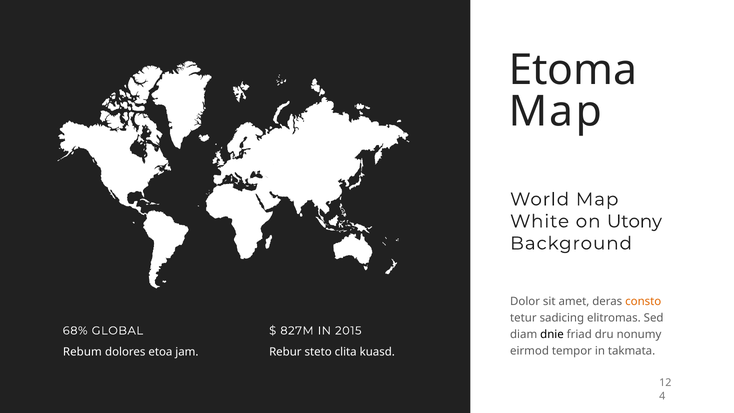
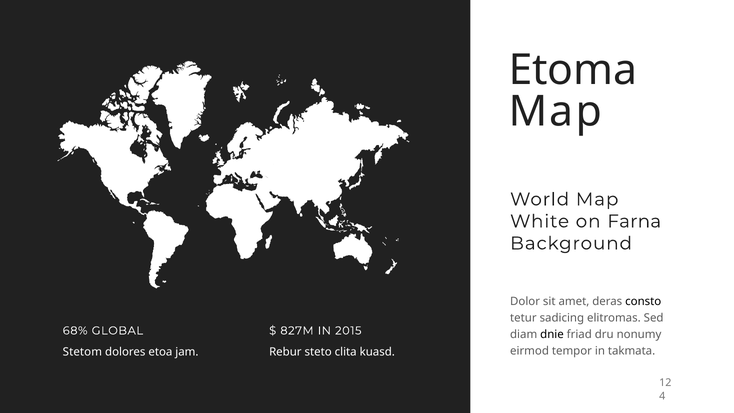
Utony: Utony -> Farna
consto colour: orange -> black
Rebum: Rebum -> Stetom
